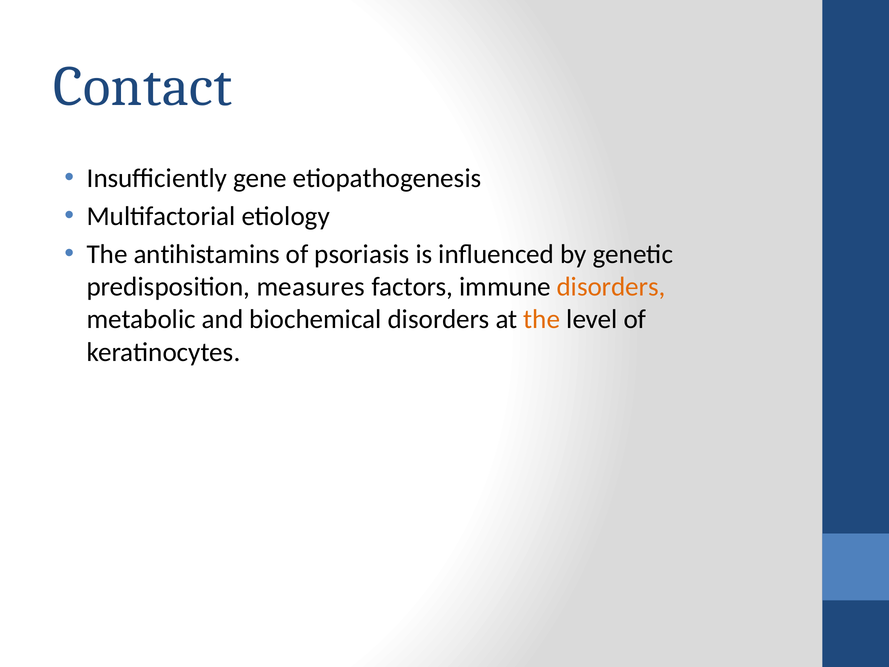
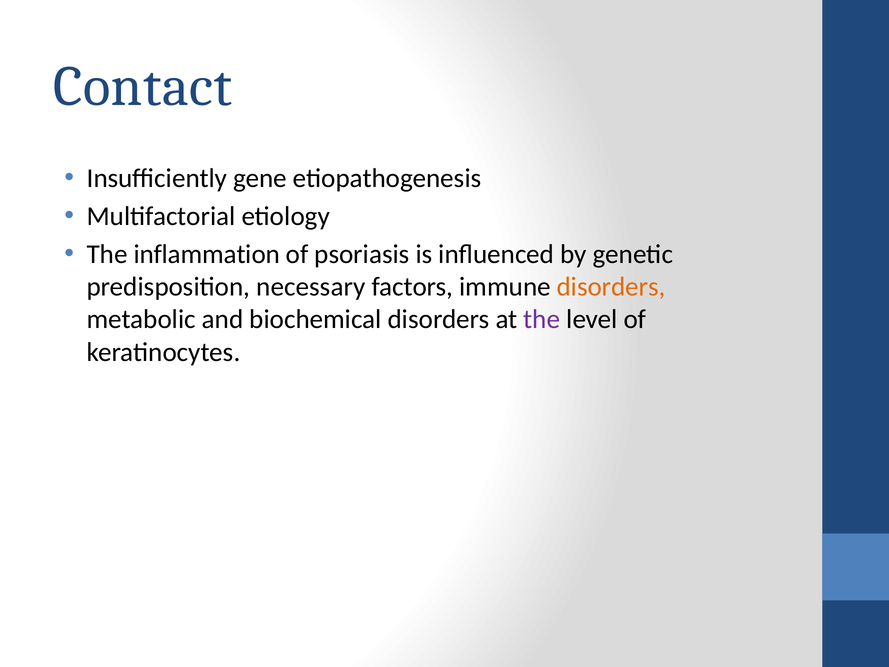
antihistamins: antihistamins -> inflammation
measures: measures -> necessary
the at (542, 319) colour: orange -> purple
